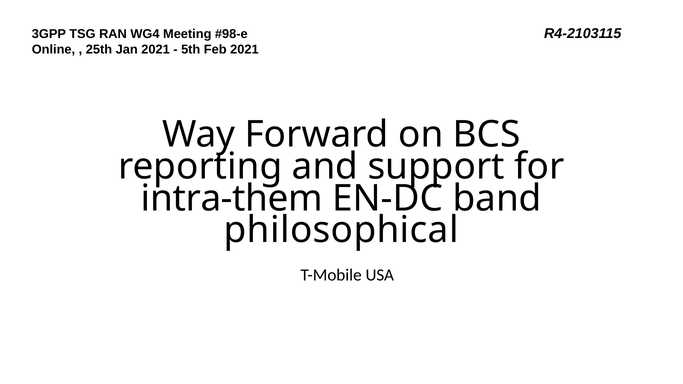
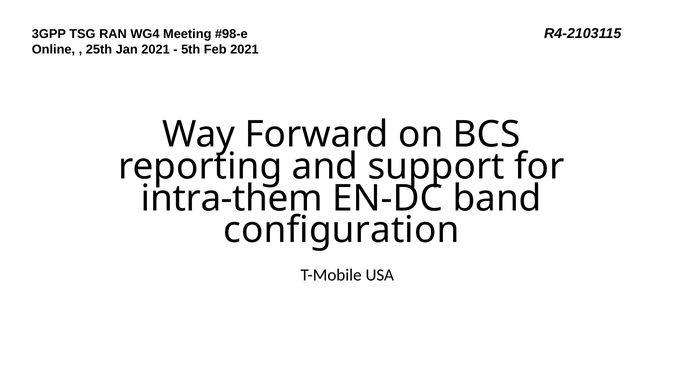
philosophical: philosophical -> configuration
